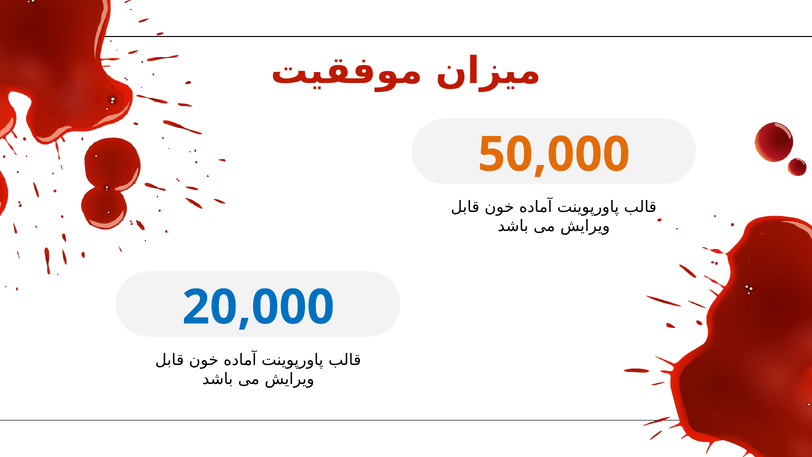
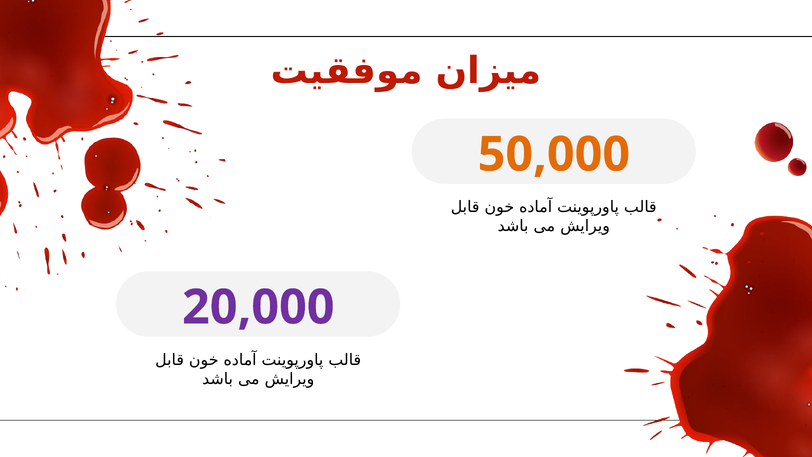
20,000 colour: blue -> purple
